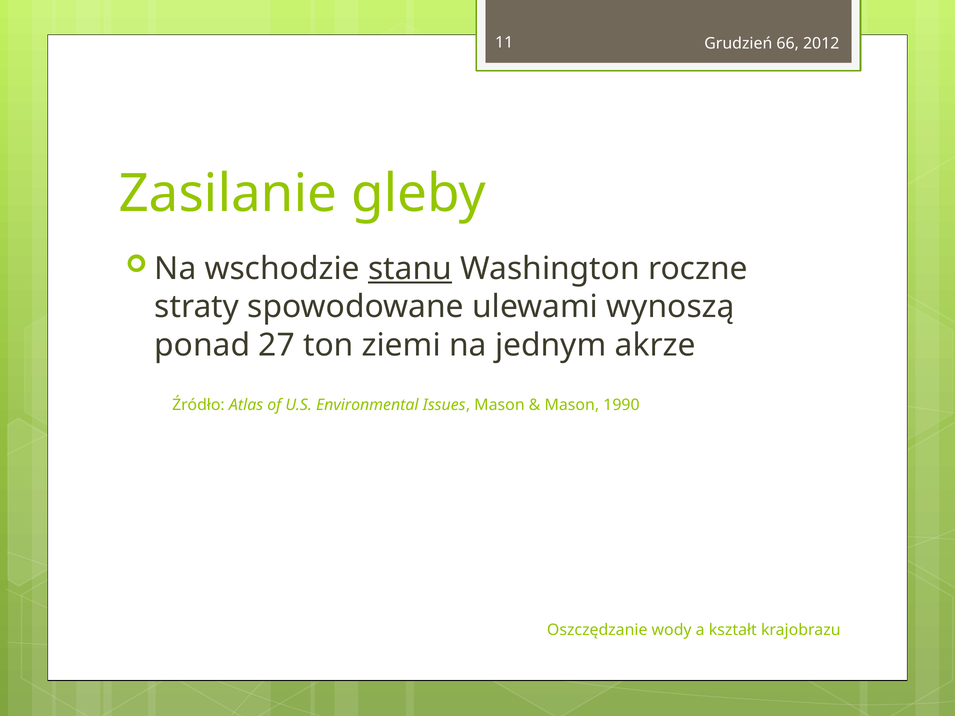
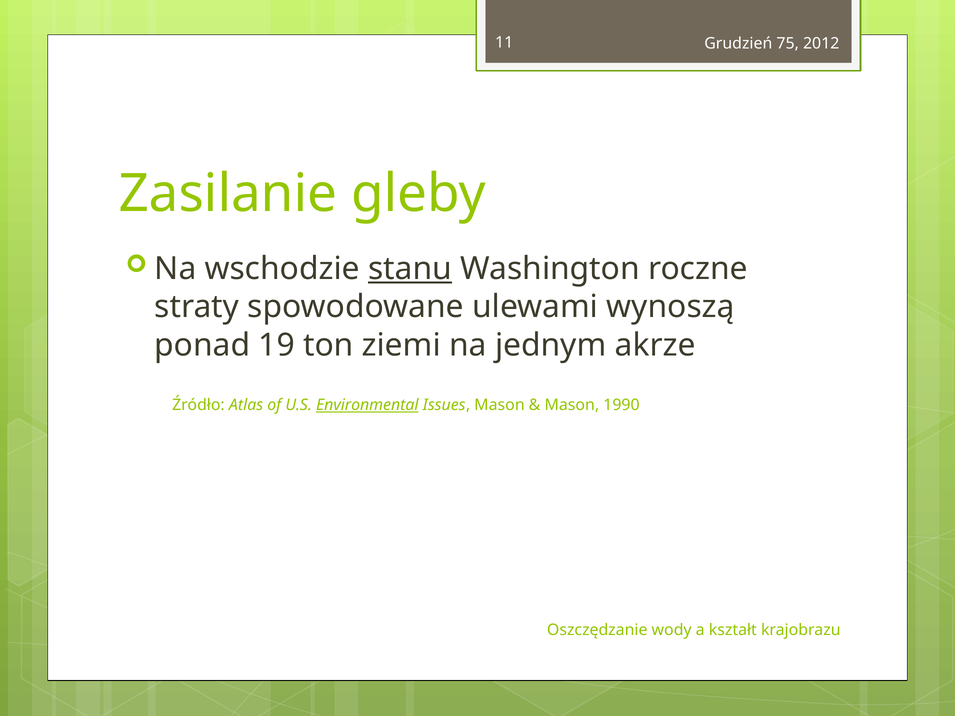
66: 66 -> 75
27: 27 -> 19
Environmental underline: none -> present
